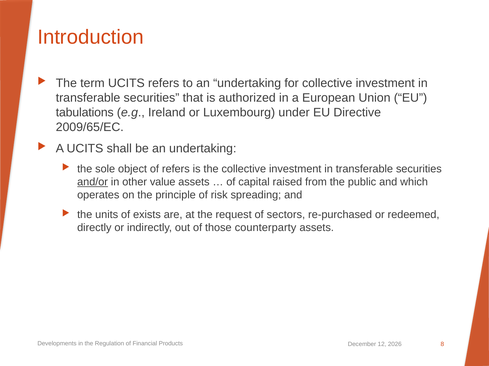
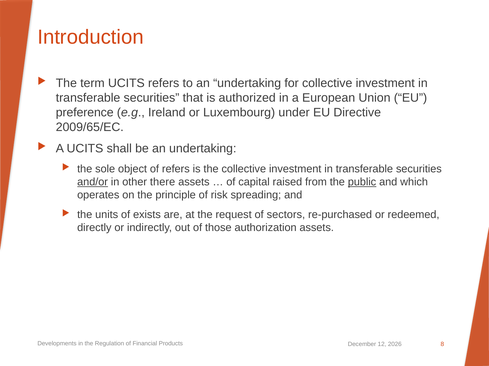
tabulations: tabulations -> preference
value: value -> there
public underline: none -> present
counterparty: counterparty -> authorization
